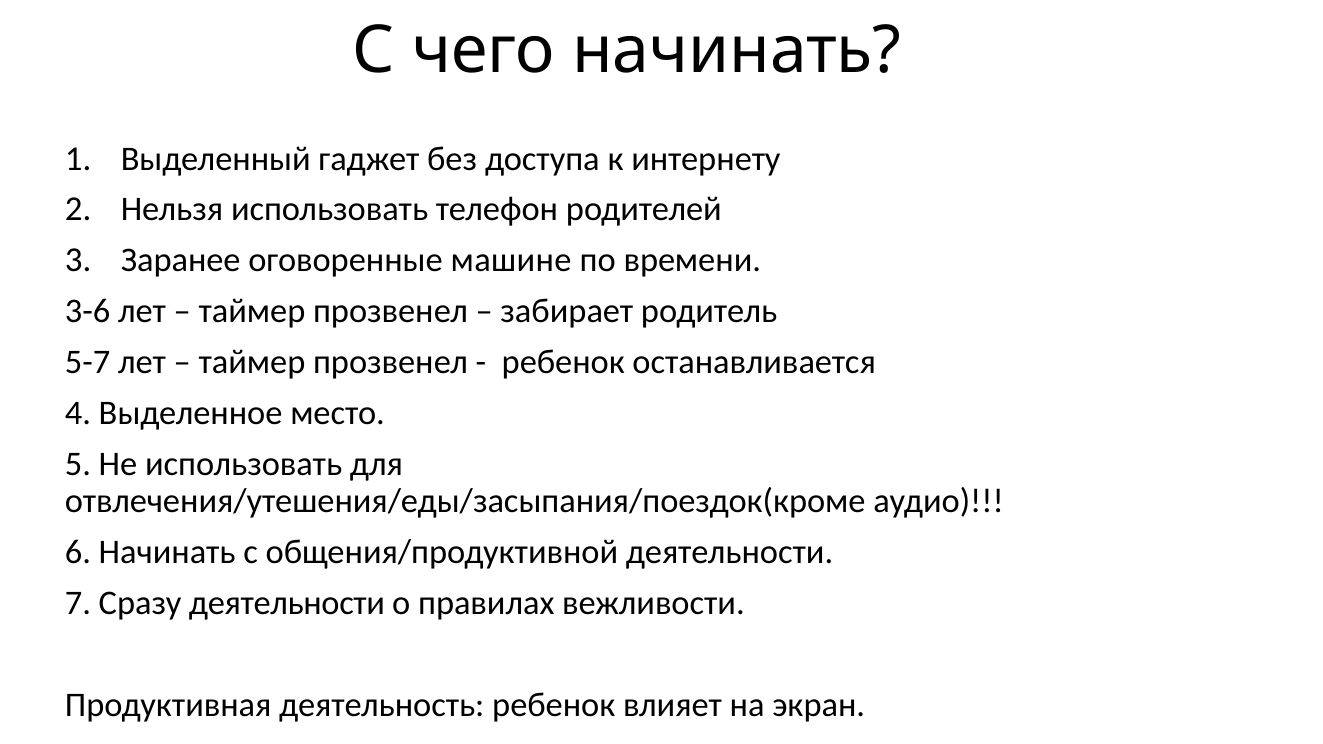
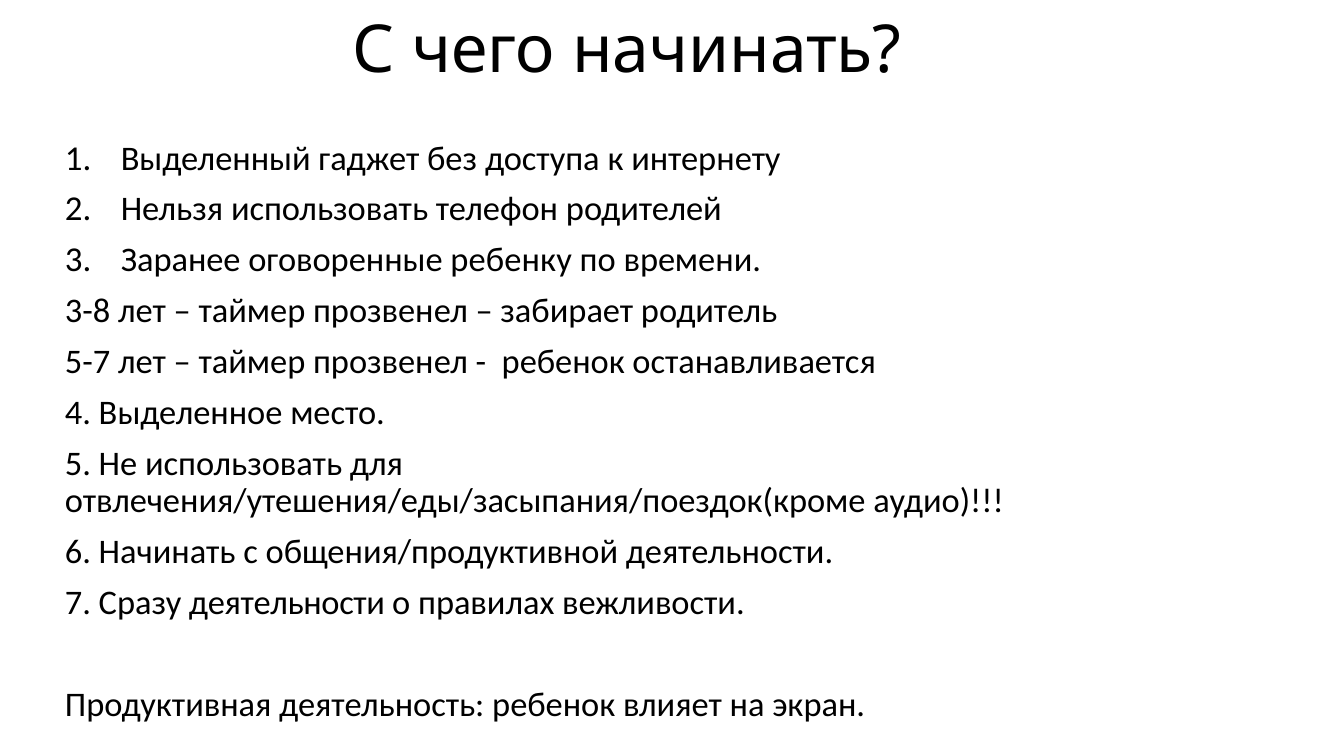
машине: машине -> ребенку
3-6: 3-6 -> 3-8
